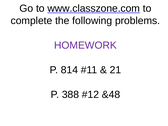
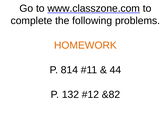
HOMEWORK colour: purple -> orange
21: 21 -> 44
388: 388 -> 132
&48: &48 -> &82
